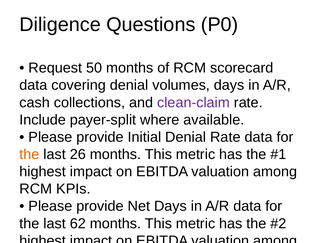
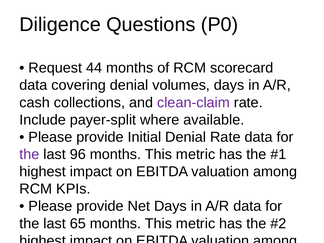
50: 50 -> 44
the at (29, 154) colour: orange -> purple
26: 26 -> 96
62: 62 -> 65
